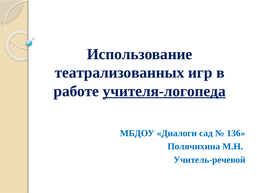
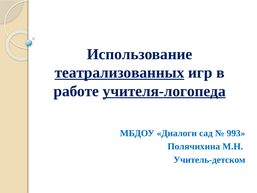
театрализованных underline: none -> present
136: 136 -> 993
Учитель-речевой: Учитель-речевой -> Учитель-детском
